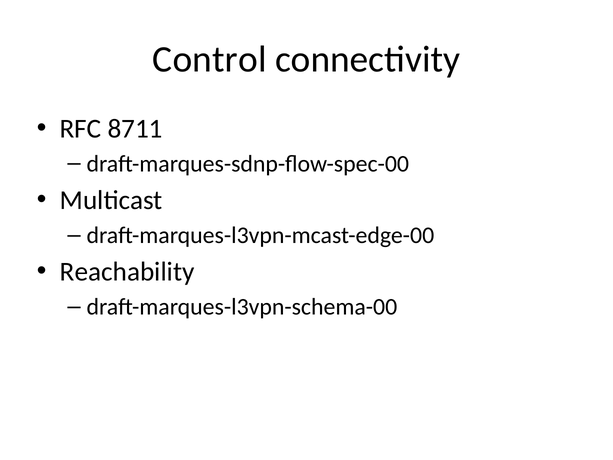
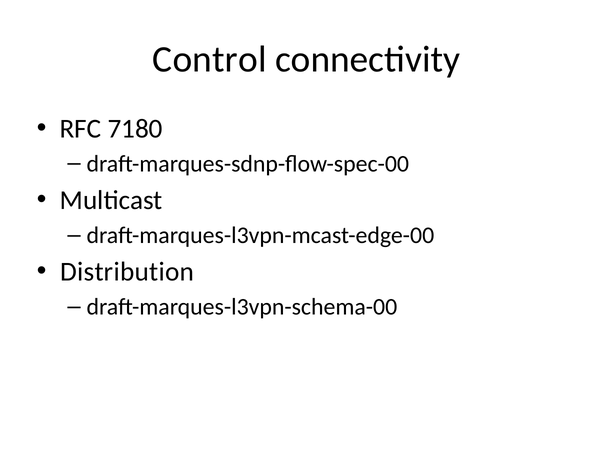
8711: 8711 -> 7180
Reachability: Reachability -> Distribution
